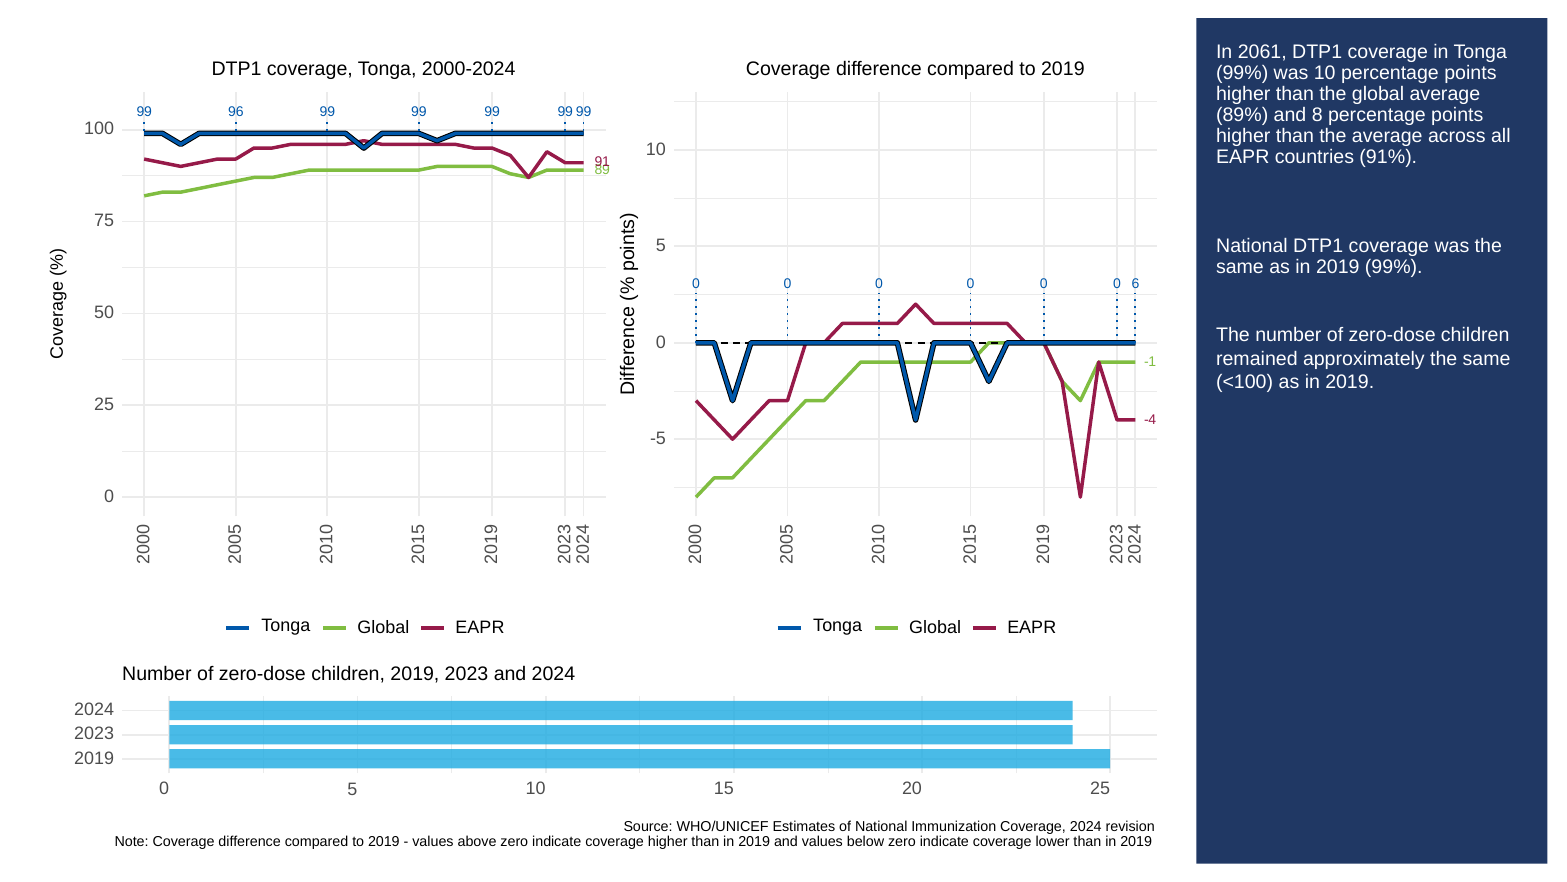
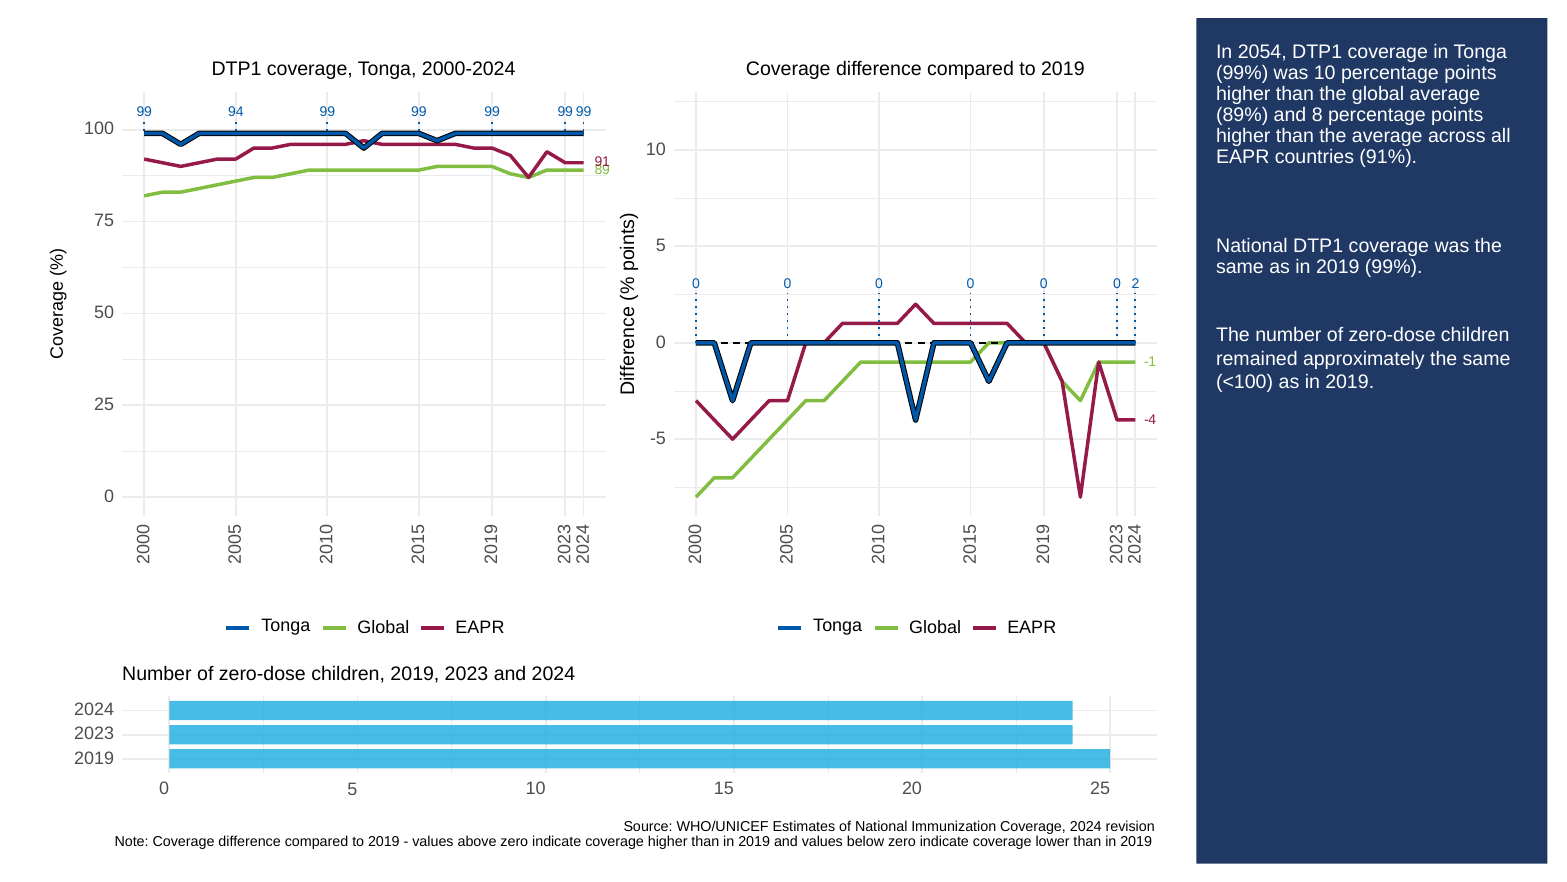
2061: 2061 -> 2054
96: 96 -> 94
6 at (1135, 284): 6 -> 2
